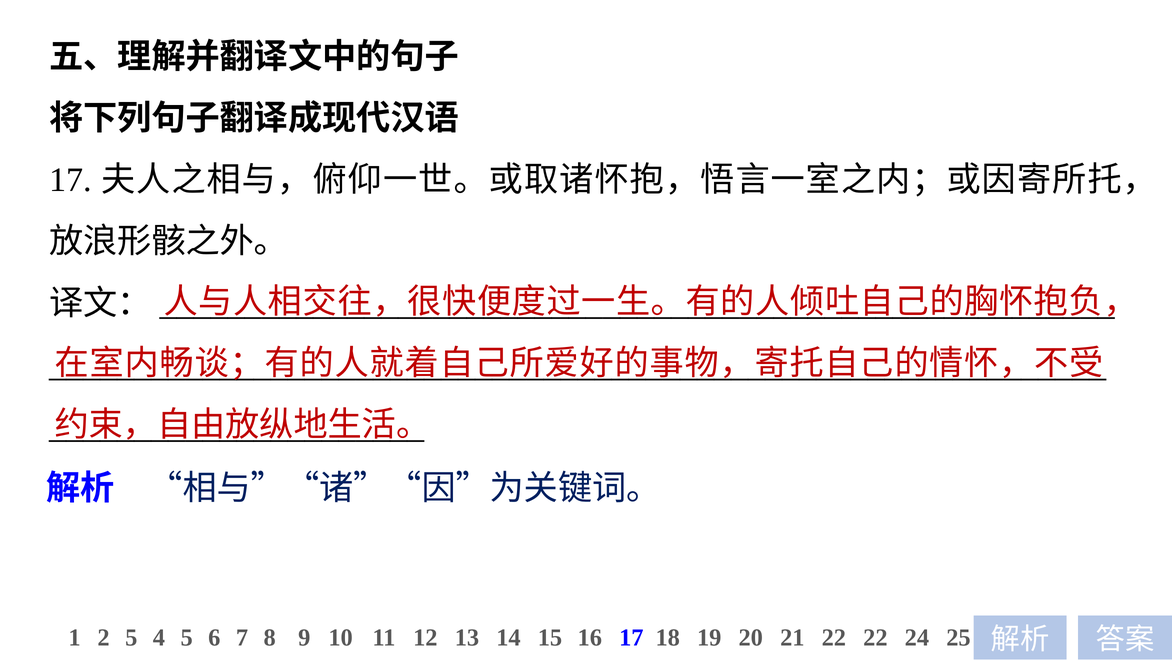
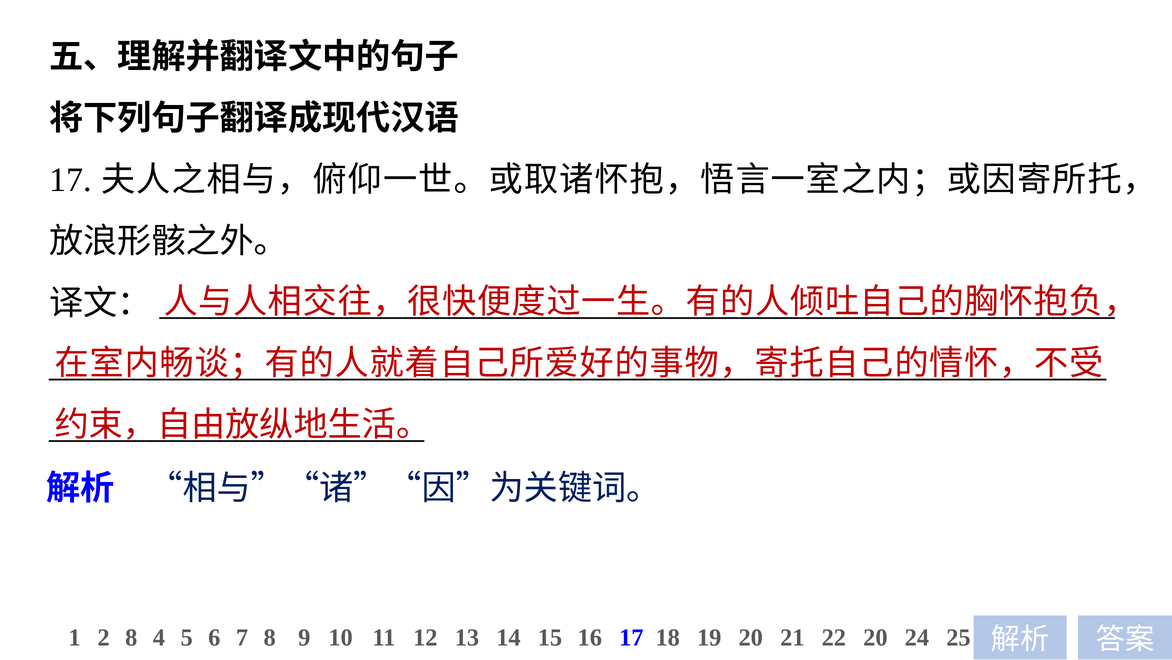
2 5: 5 -> 8
22 22: 22 -> 20
